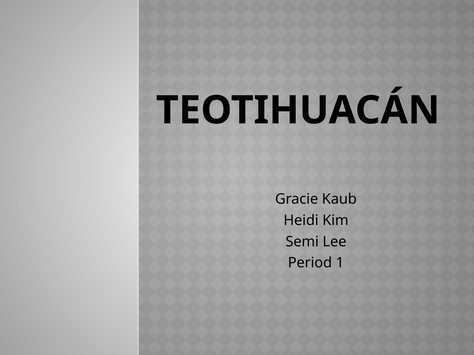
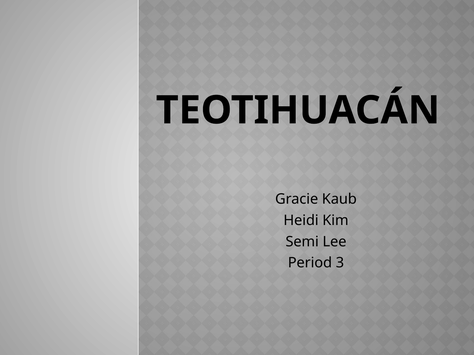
1: 1 -> 3
